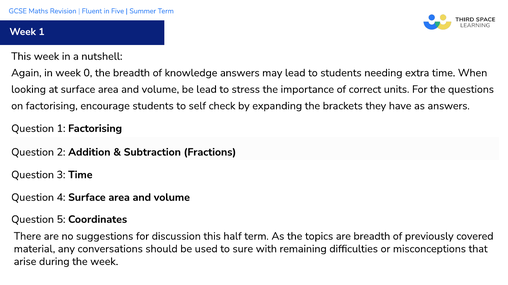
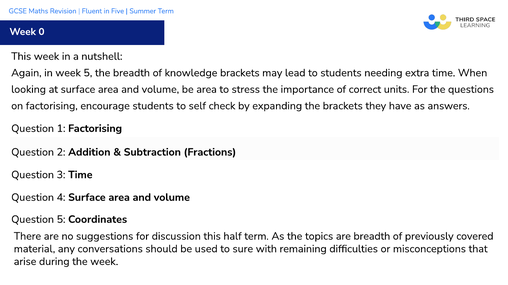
Week 1: 1 -> 0
week 0: 0 -> 5
knowledge answers: answers -> brackets
be lead: lead -> area
